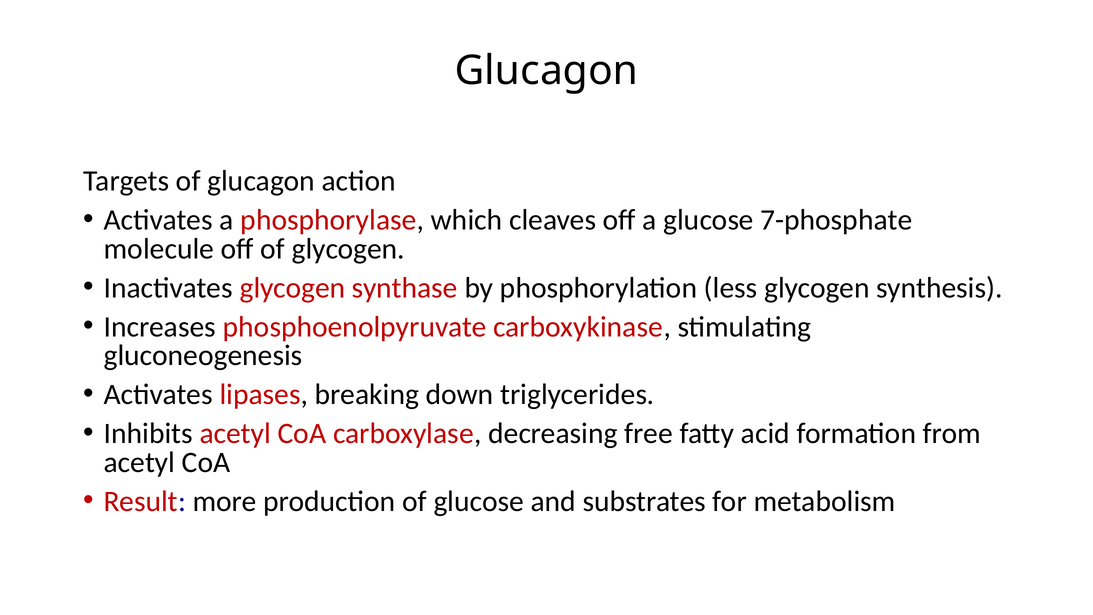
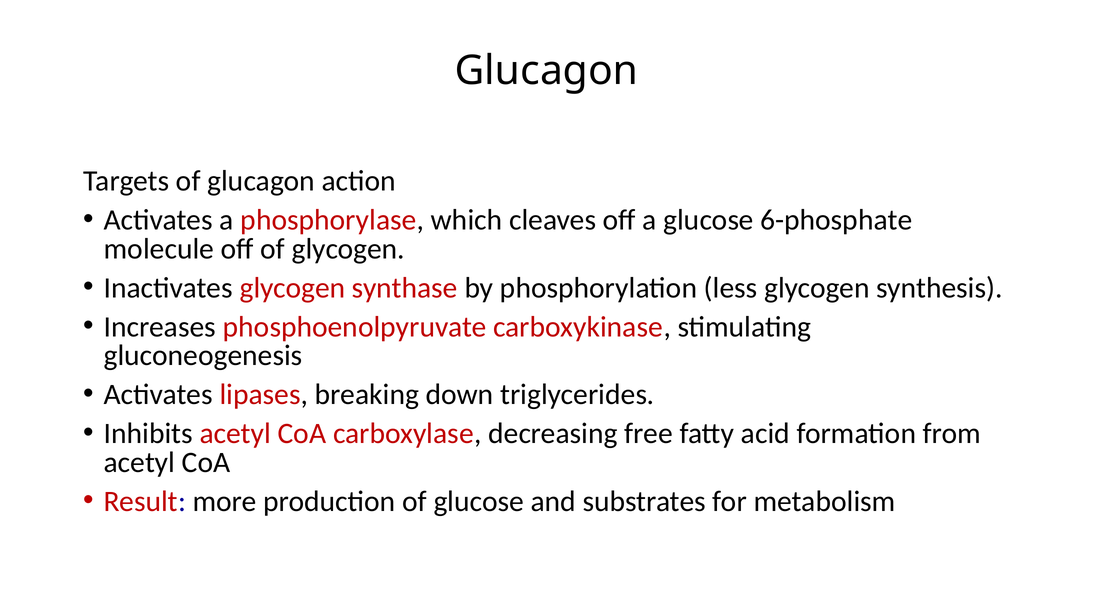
7-phosphate: 7-phosphate -> 6-phosphate
